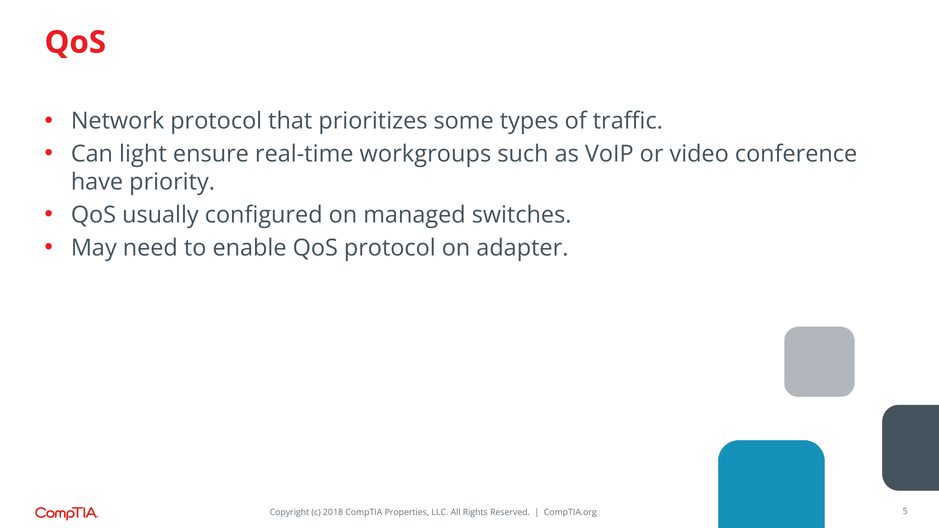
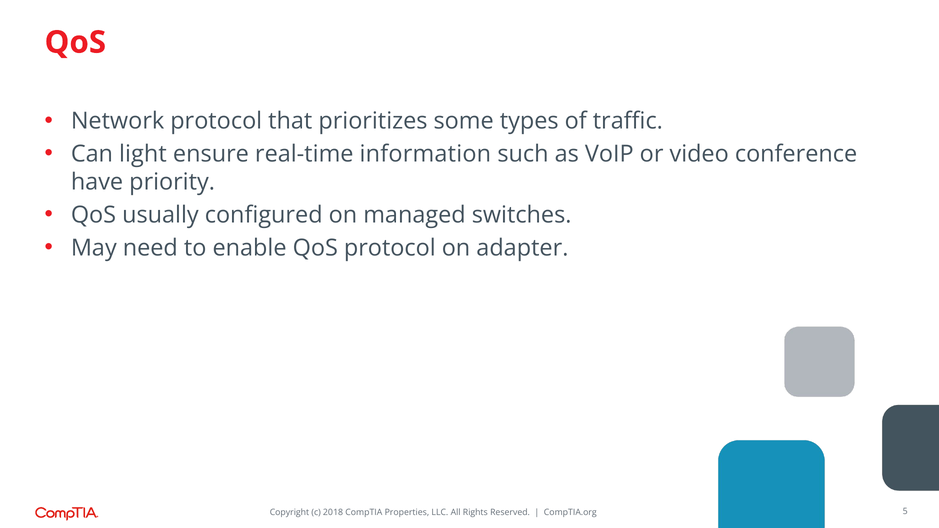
workgroups: workgroups -> information
